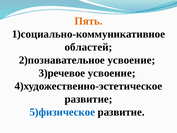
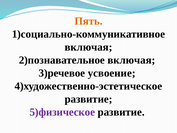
областей at (88, 47): областей -> включая
2)познавательное усвоение: усвоение -> включая
5)физическое colour: blue -> purple
